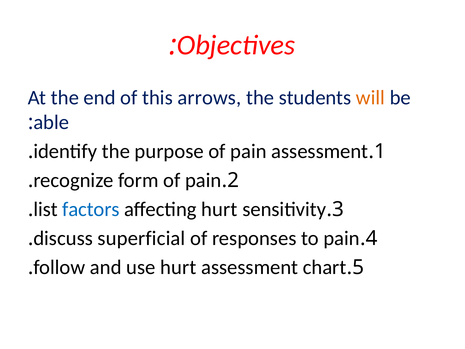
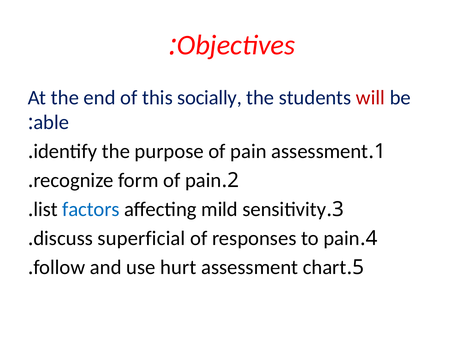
arrows: arrows -> socially
will colour: orange -> red
affecting hurt: hurt -> mild
